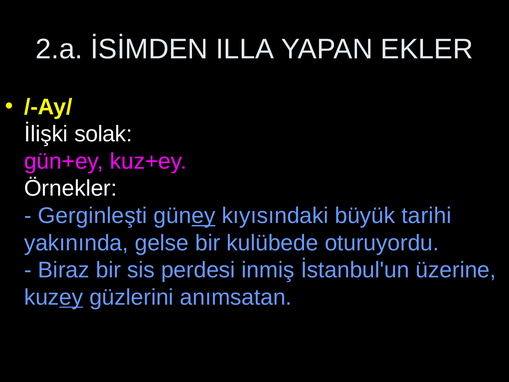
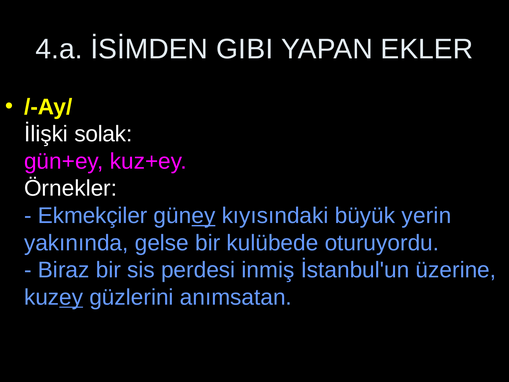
2.a: 2.a -> 4.a
ILLA: ILLA -> GIBI
Gerginleşti: Gerginleşti -> Ekmekçiler
tarihi: tarihi -> yerin
